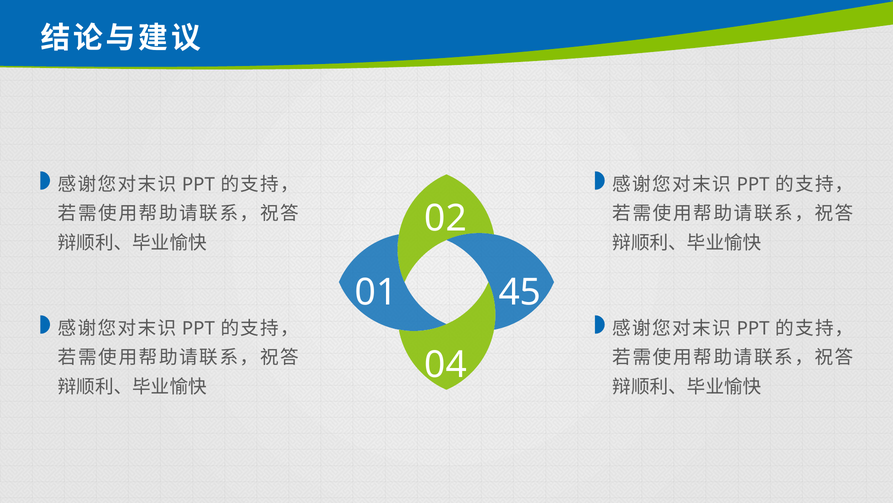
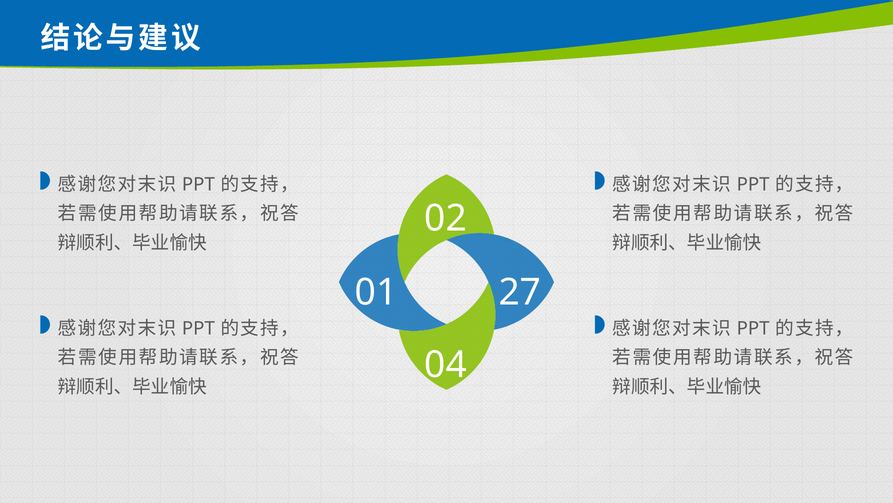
45: 45 -> 27
